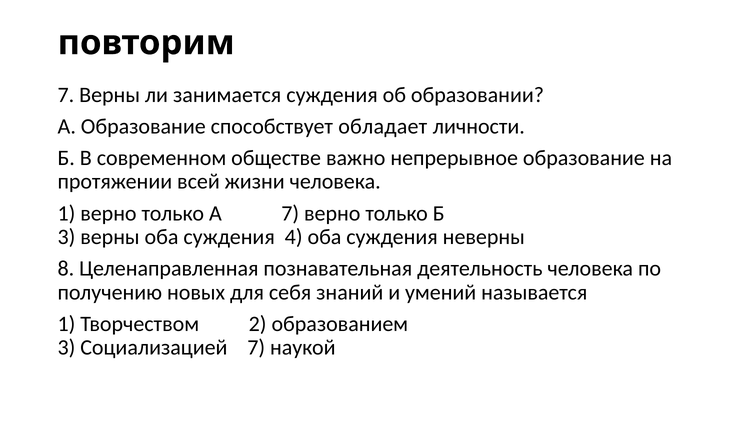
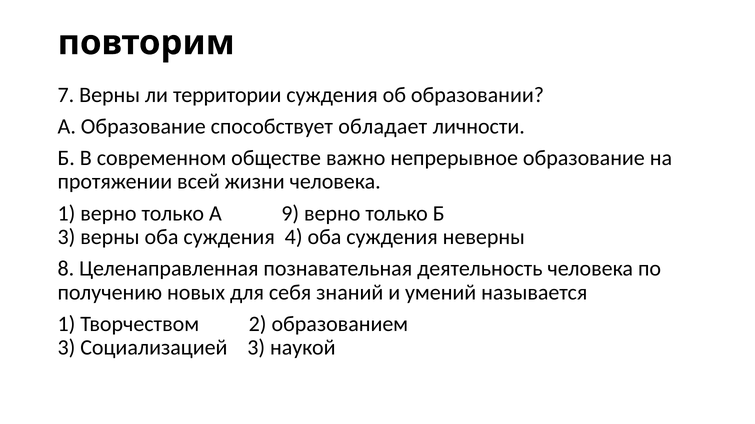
занимается: занимается -> территории
А 7: 7 -> 9
Социализацией 7: 7 -> 3
